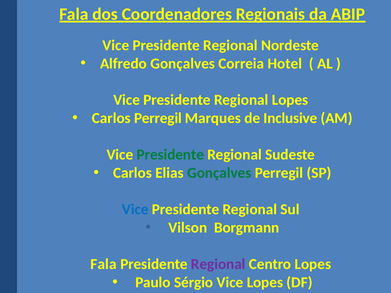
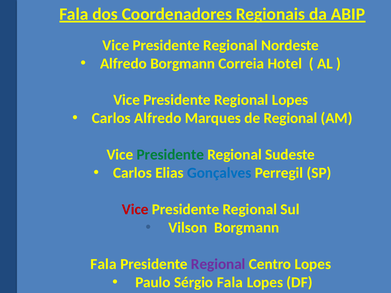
Alfredo Gonçalves: Gonçalves -> Borgmann
Carlos Perregil: Perregil -> Alfredo
de Inclusive: Inclusive -> Regional
Gonçalves at (219, 173) colour: green -> blue
Vice at (135, 210) colour: blue -> red
Sérgio Vice: Vice -> Fala
